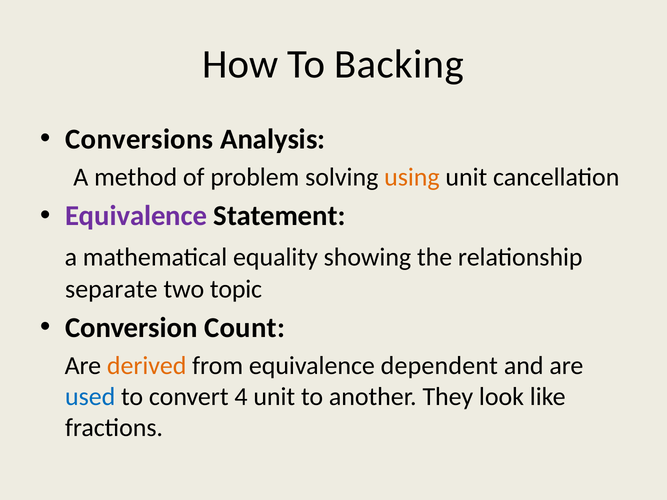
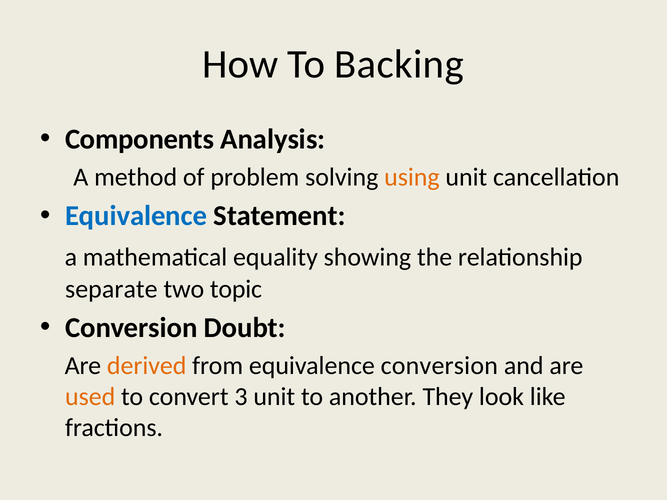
Conversions: Conversions -> Components
Equivalence at (136, 216) colour: purple -> blue
Count: Count -> Doubt
equivalence dependent: dependent -> conversion
used colour: blue -> orange
4: 4 -> 3
